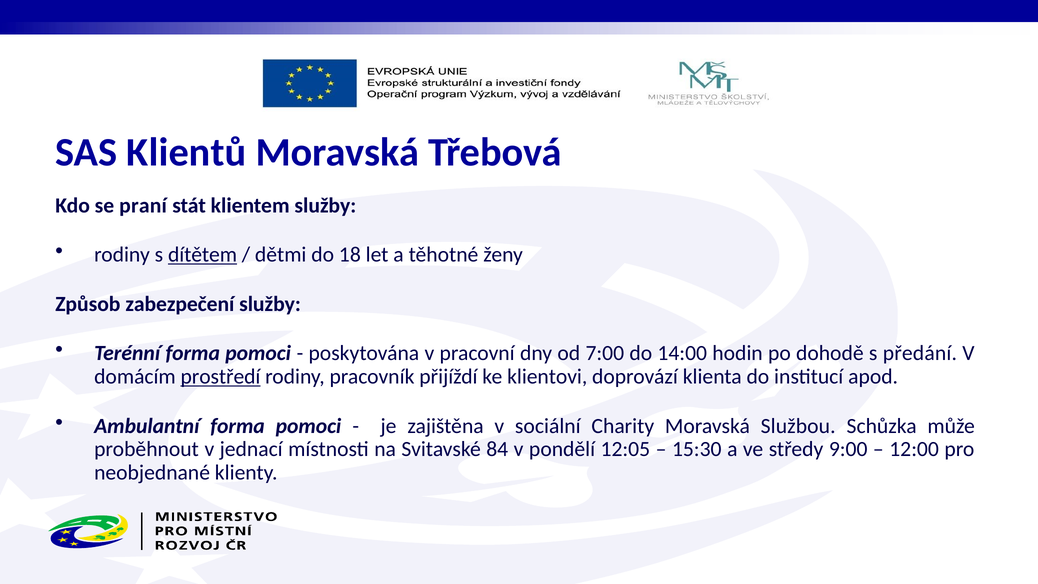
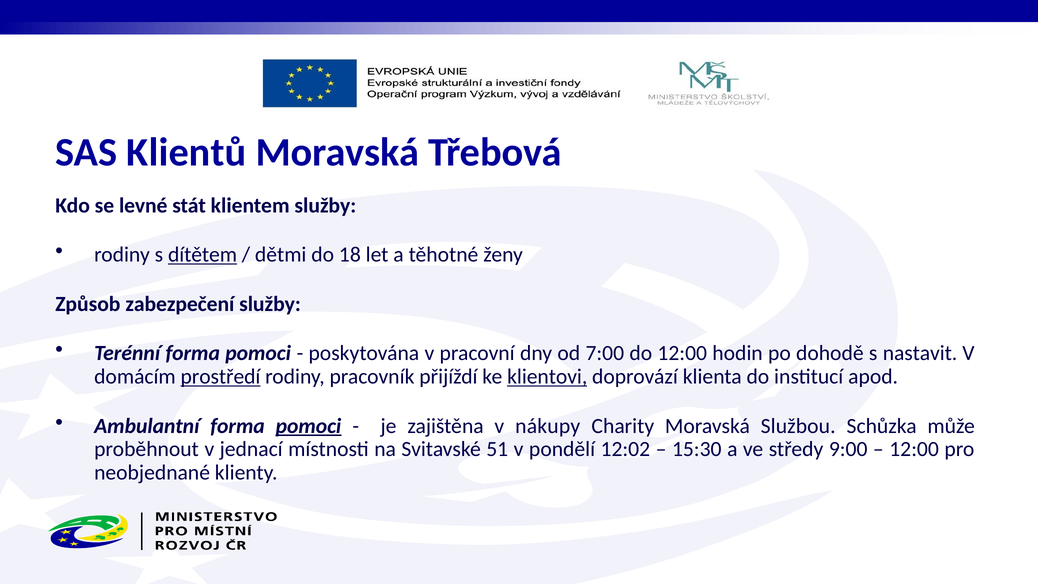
praní: praní -> levné
do 14:00: 14:00 -> 12:00
předání: předání -> nastavit
klientovi underline: none -> present
pomoci at (308, 426) underline: none -> present
sociální: sociální -> nákupy
84: 84 -> 51
12:05: 12:05 -> 12:02
